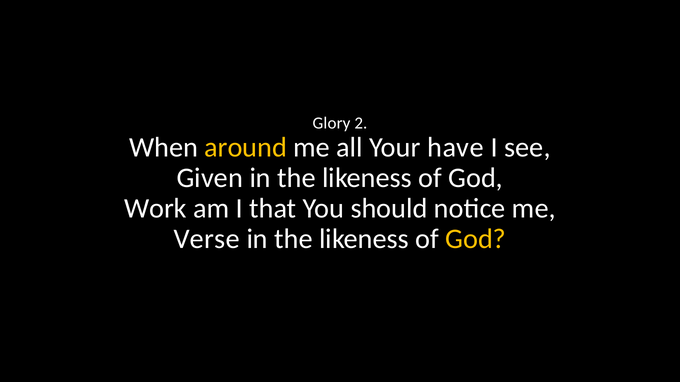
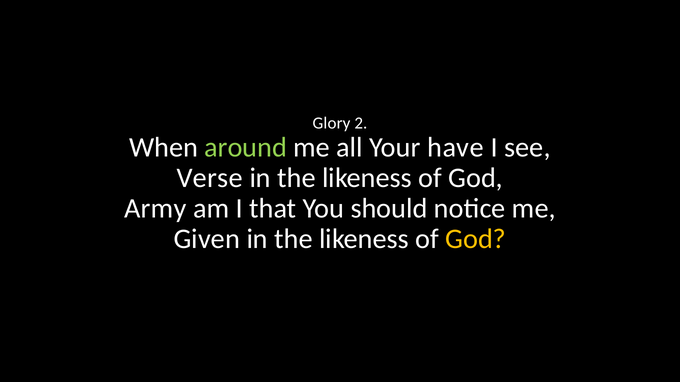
around colour: yellow -> light green
Given: Given -> Verse
Work: Work -> Army
Verse: Verse -> Given
